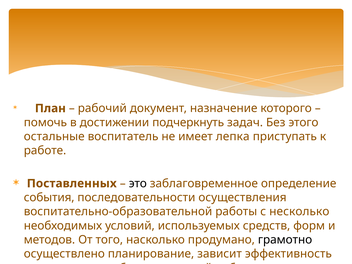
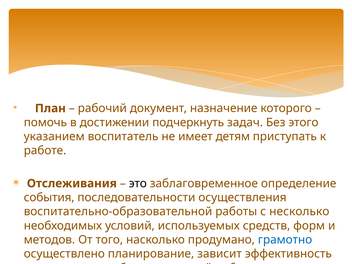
остальные: остальные -> указанием
лепка: лепка -> детям
Поставленных: Поставленных -> Отслеживания
грамотно colour: black -> blue
